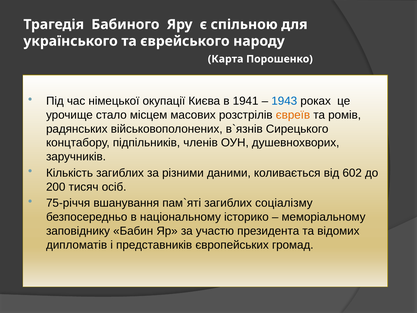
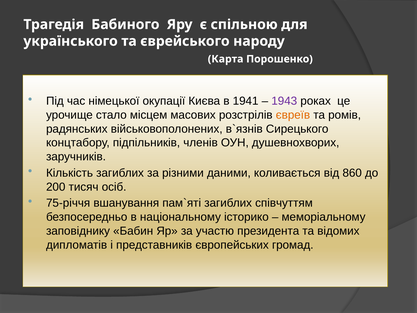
1943 colour: blue -> purple
602: 602 -> 860
соціалізму: соціалізму -> співчуттям
